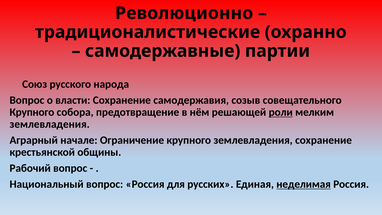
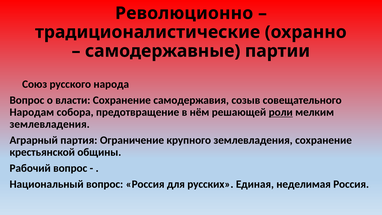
Крупного at (32, 112): Крупного -> Народам
начале: начале -> партия
неделимая underline: present -> none
